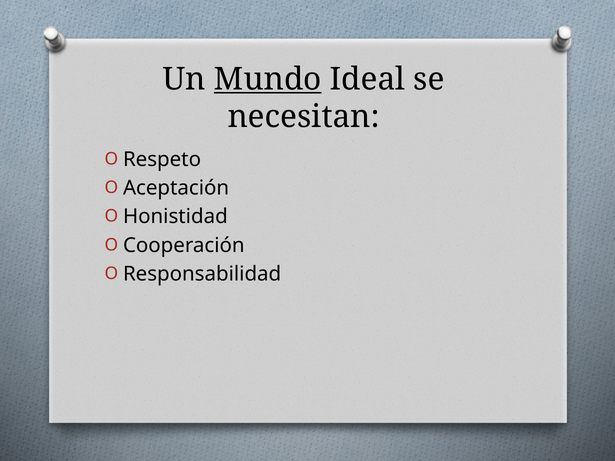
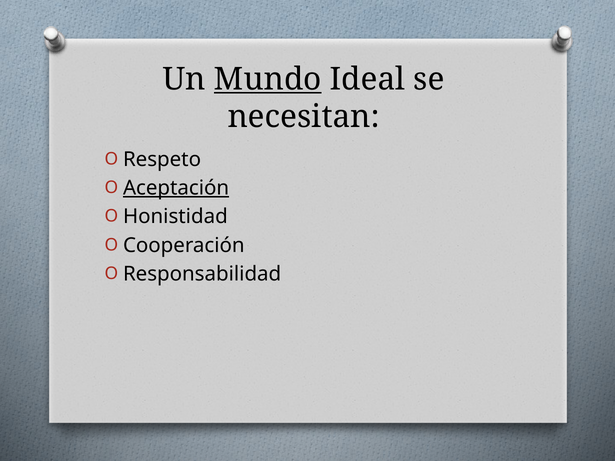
Aceptación underline: none -> present
